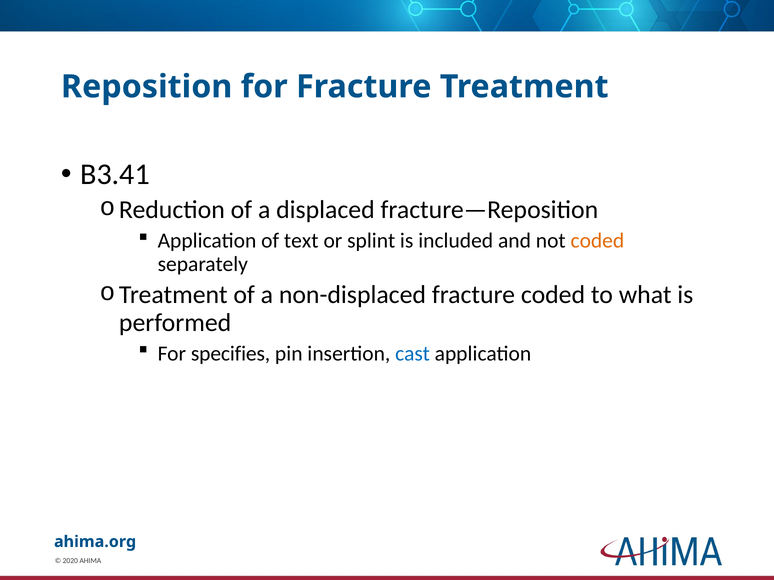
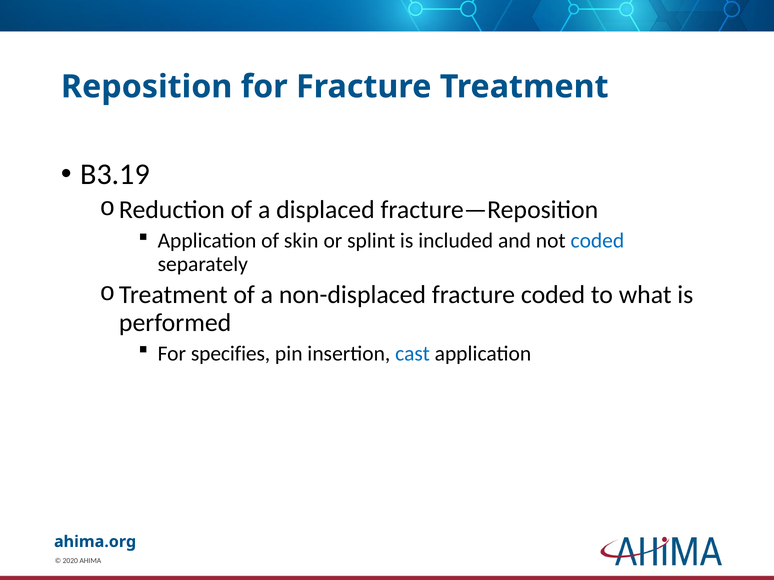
B3.41: B3.41 -> B3.19
text: text -> skin
coded at (597, 241) colour: orange -> blue
